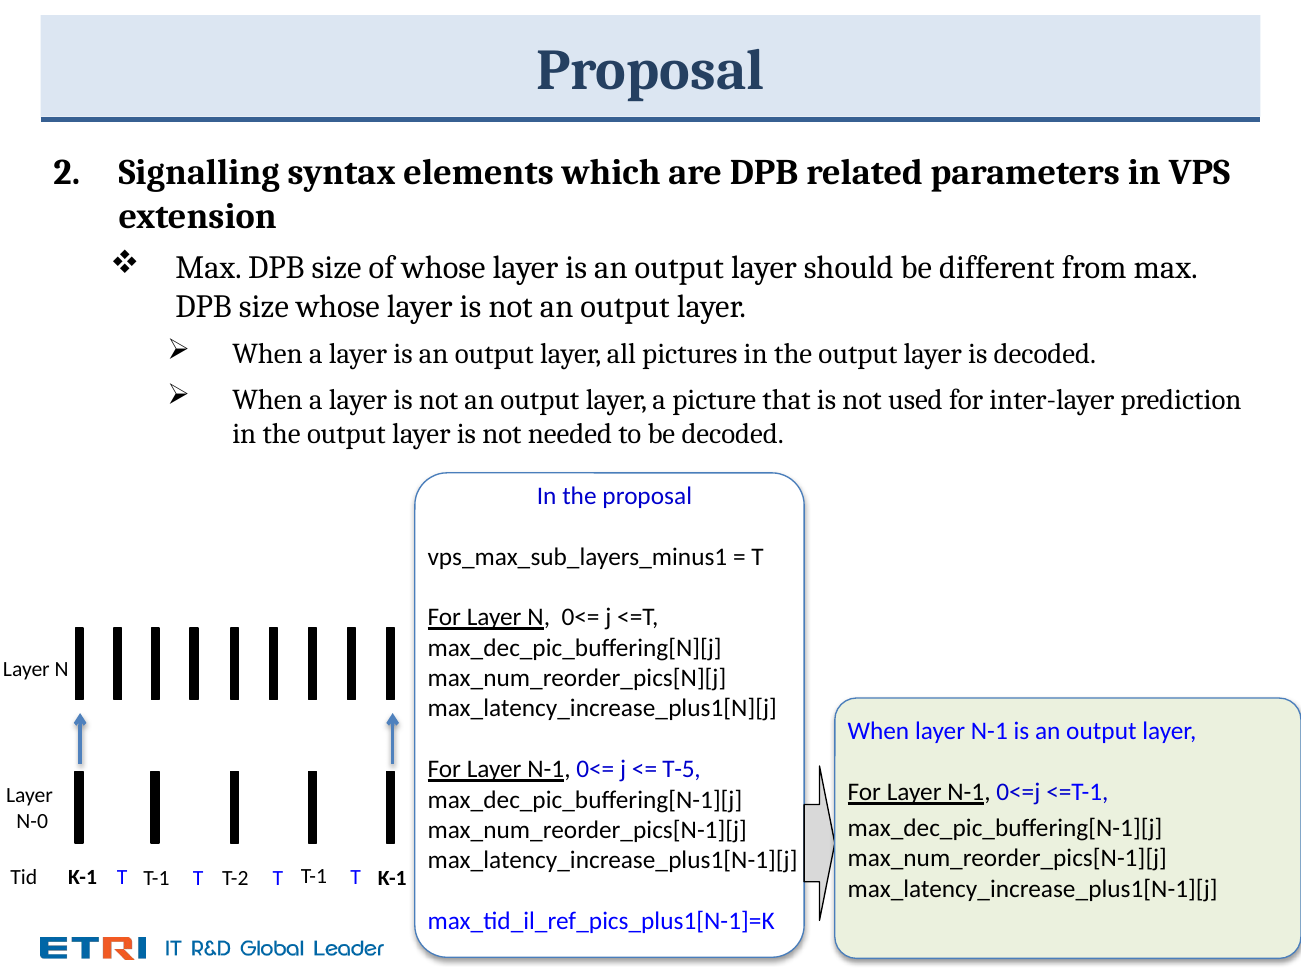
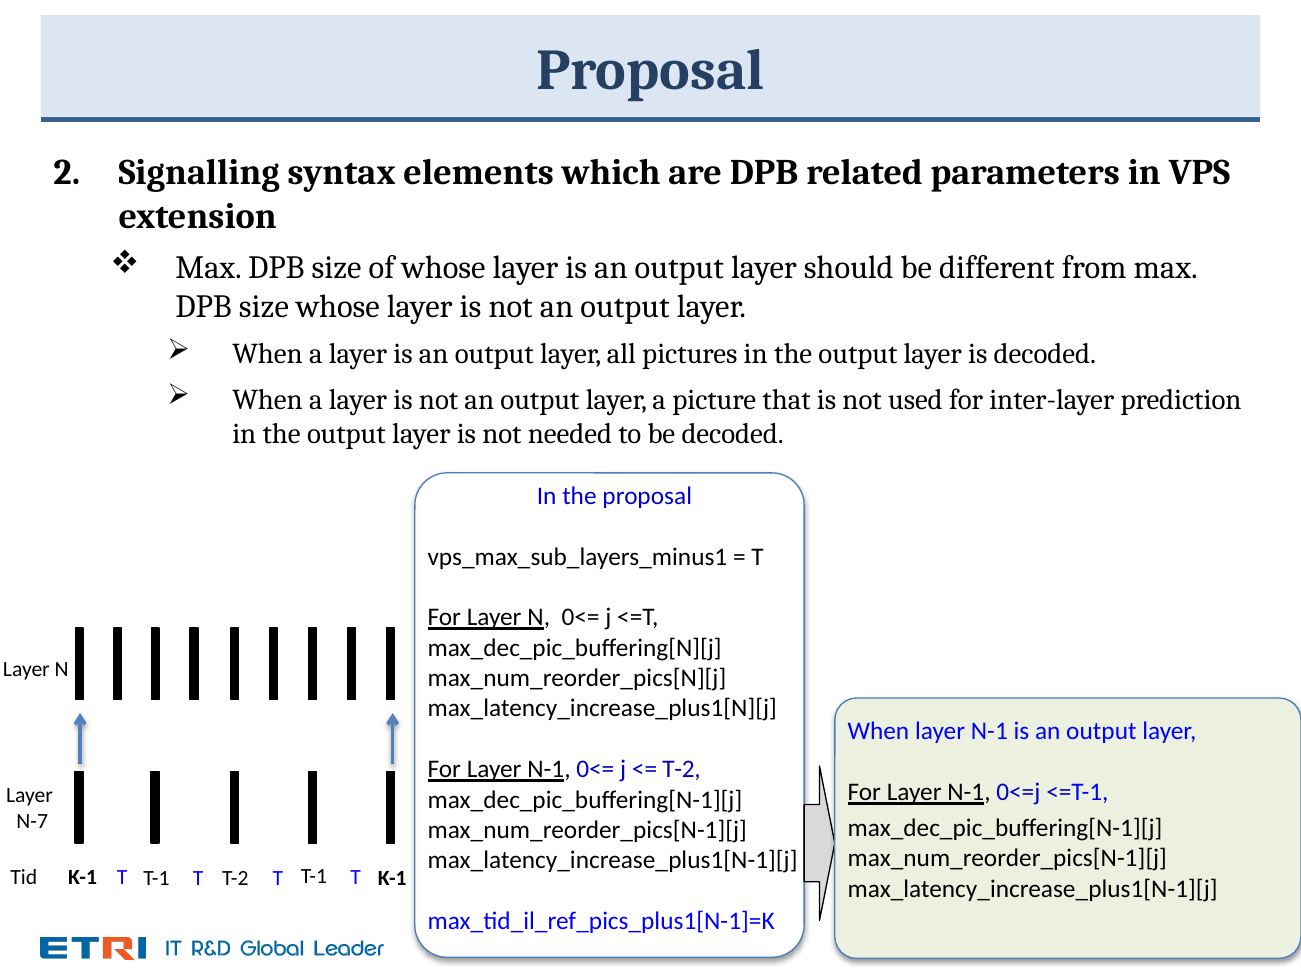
T-5 at (682, 770): T-5 -> T-2
N-0: N-0 -> N-7
